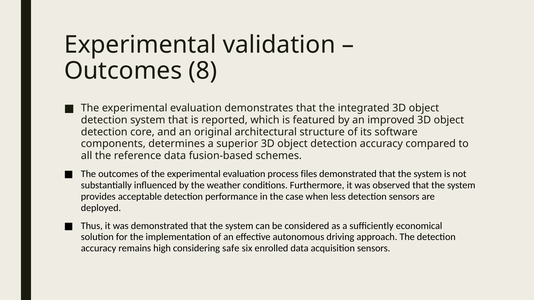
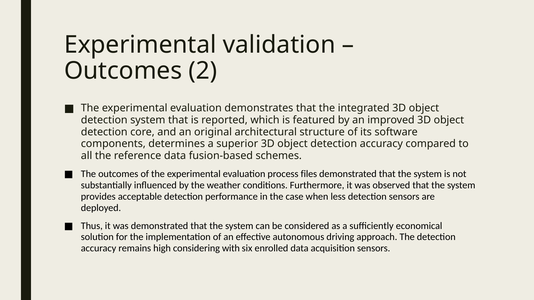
8: 8 -> 2
safe: safe -> with
